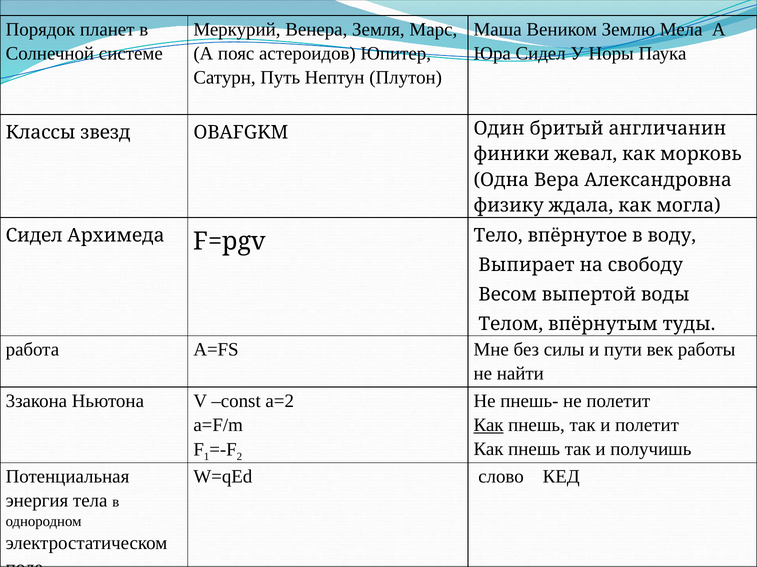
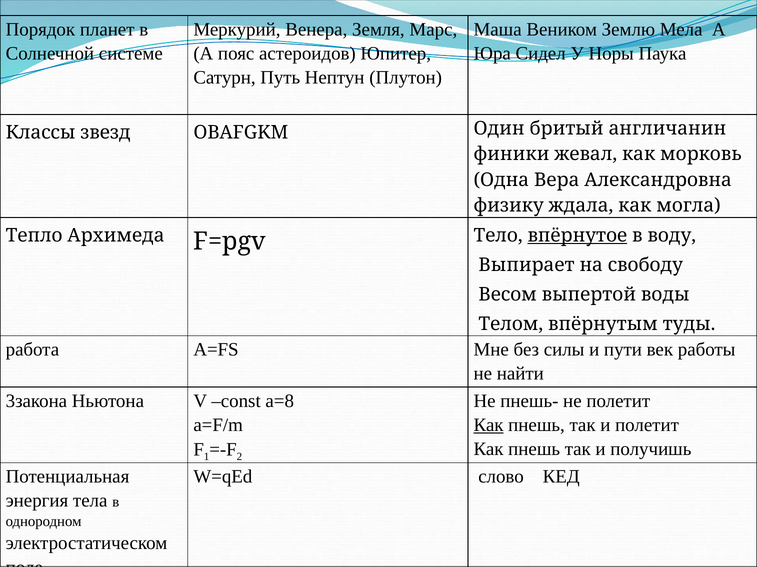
Сидел at (34, 236): Сидел -> Тепло
впёрнутое underline: none -> present
a=2: a=2 -> a=8
